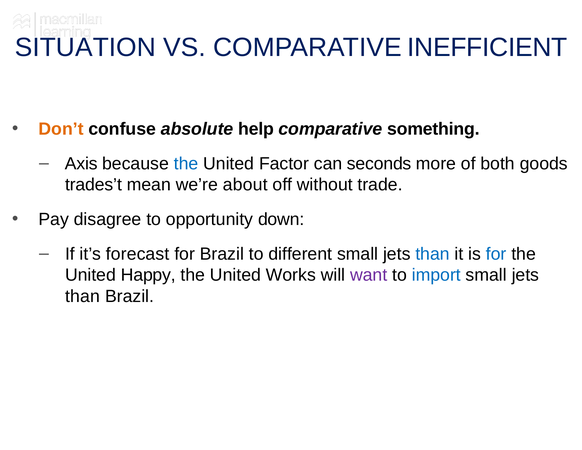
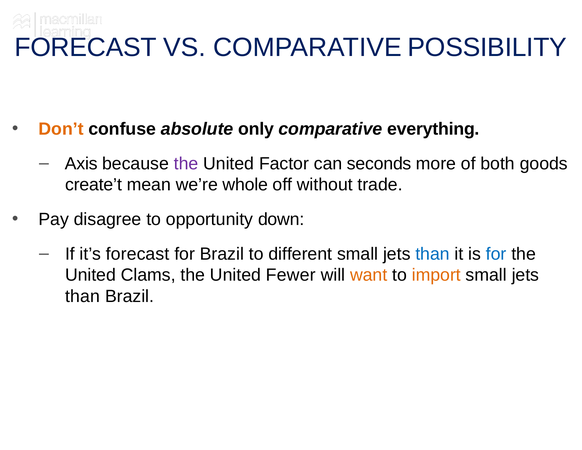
SITUATION at (85, 47): SITUATION -> FORECAST
INEFFICIENT: INEFFICIENT -> POSSIBILITY
help: help -> only
something: something -> everything
the at (186, 164) colour: blue -> purple
trades’t: trades’t -> create’t
about: about -> whole
Happy: Happy -> Clams
Works: Works -> Fewer
want colour: purple -> orange
import colour: blue -> orange
